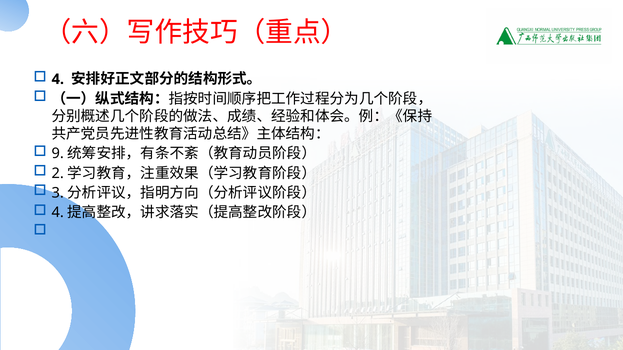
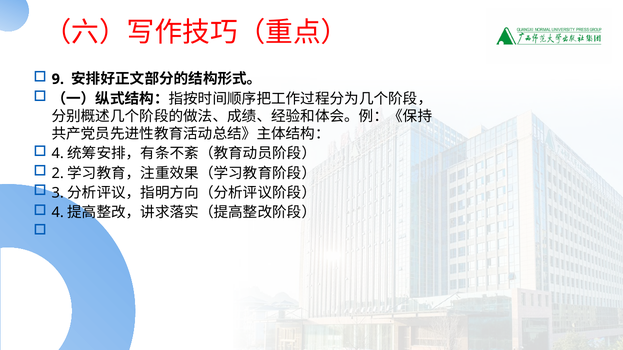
4 at (58, 79): 4 -> 9
9 at (58, 154): 9 -> 4
